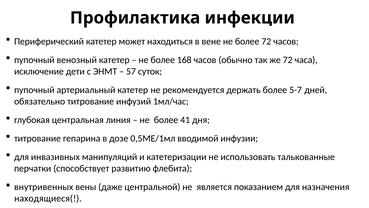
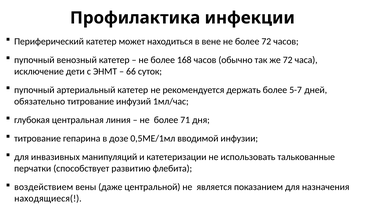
57: 57 -> 66
41: 41 -> 71
внутривенных: внутривенных -> воздействием
